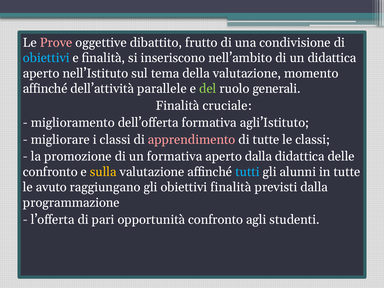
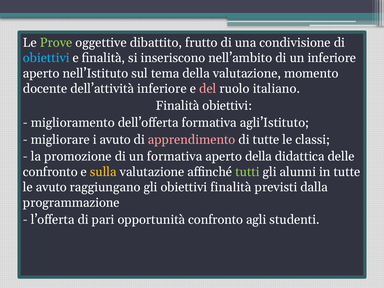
Prove at (56, 43) colour: pink -> light green
un didattica: didattica -> inferiore
affinché at (45, 89): affinché -> docente
dell’attività parallele: parallele -> inferiore
del colour: light green -> pink
generali: generali -> italiano
Finalità cruciale: cruciale -> obiettivi
i classi: classi -> avuto
aperto dalla: dalla -> della
tutti colour: light blue -> light green
